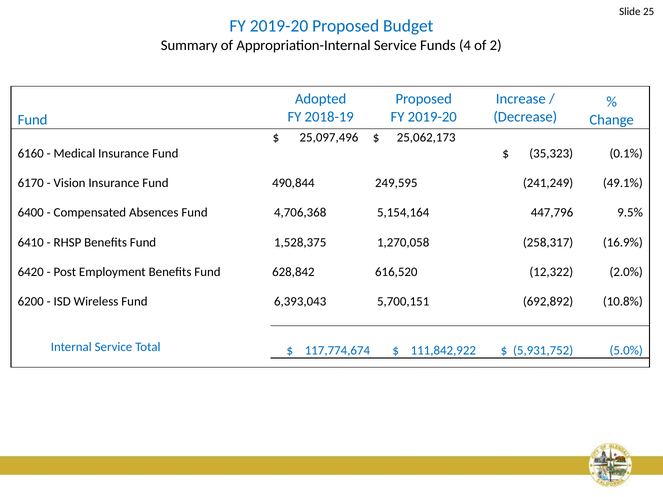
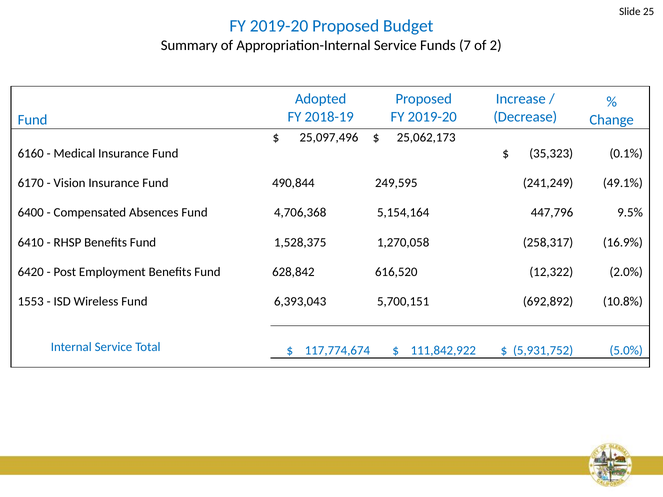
4: 4 -> 7
6200: 6200 -> 1553
